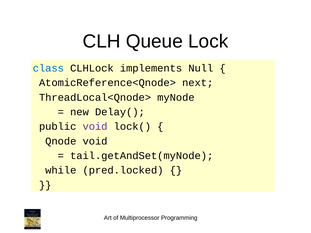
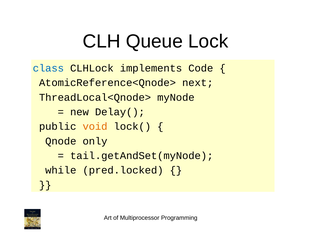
Null: Null -> Code
void at (95, 127) colour: purple -> orange
Qnode void: void -> only
